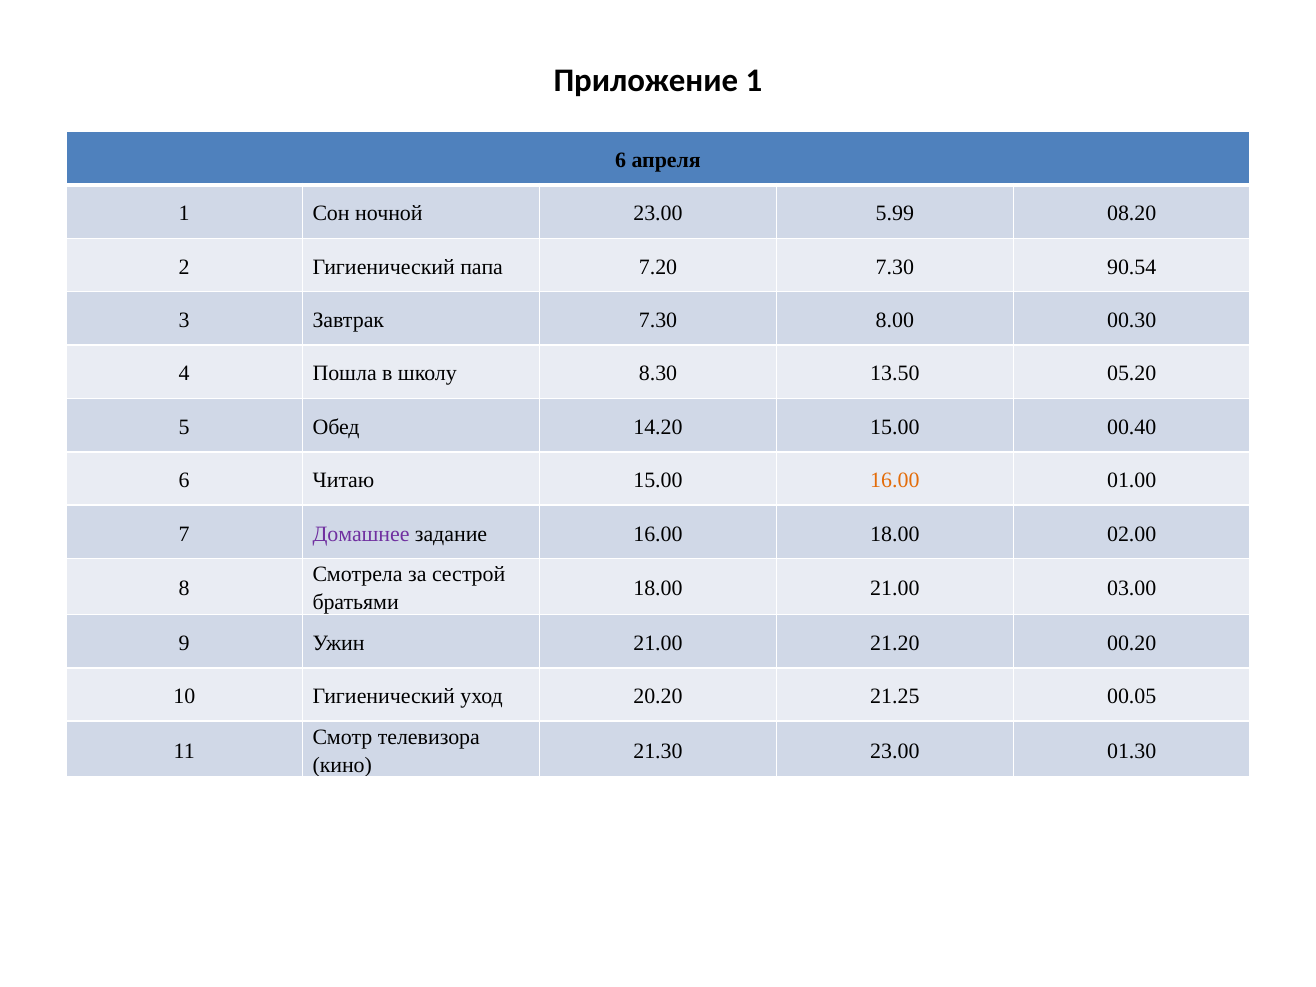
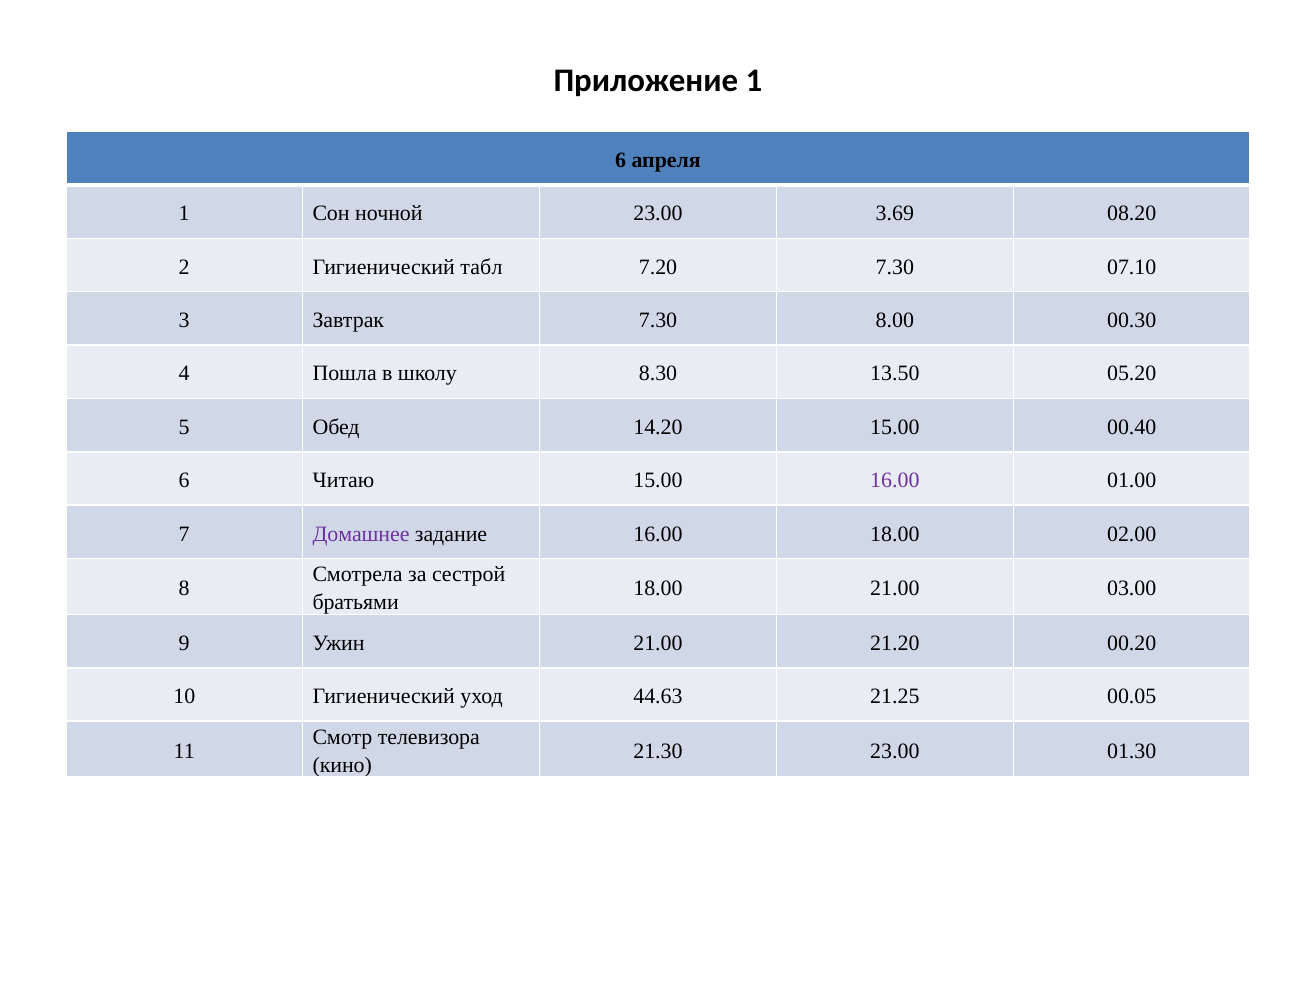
5.99: 5.99 -> 3.69
папа: папа -> табл
90.54: 90.54 -> 07.10
16.00 at (895, 480) colour: orange -> purple
20.20: 20.20 -> 44.63
